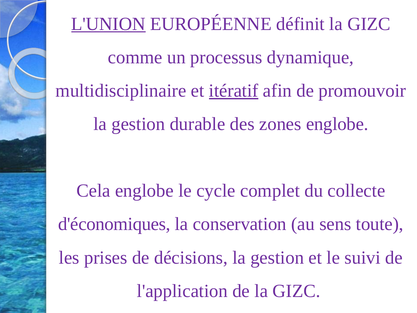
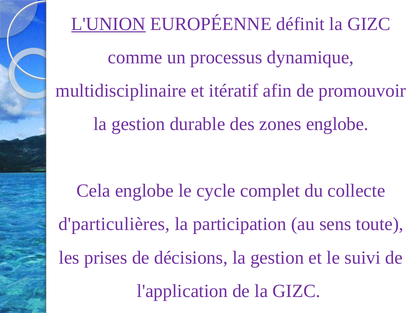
itératif underline: present -> none
d'économiques: d'économiques -> d'particulières
conservation: conservation -> participation
